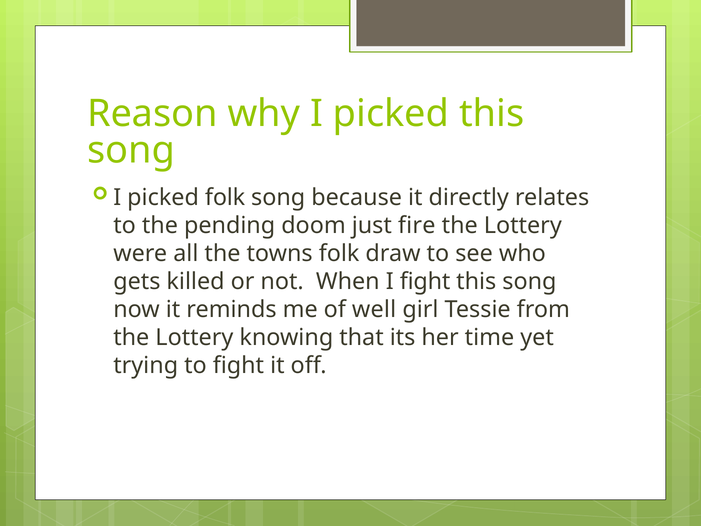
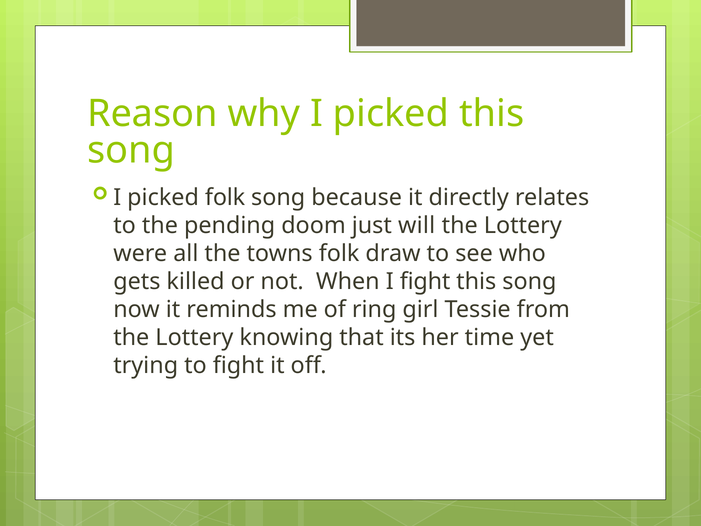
fire: fire -> will
well: well -> ring
